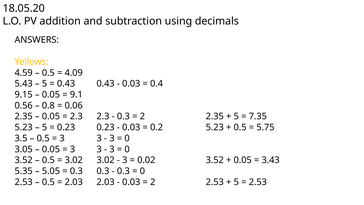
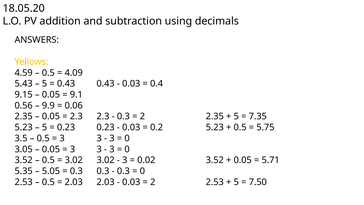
0.8: 0.8 -> 9.9
3.43: 3.43 -> 5.71
2.53 at (258, 182): 2.53 -> 7.50
